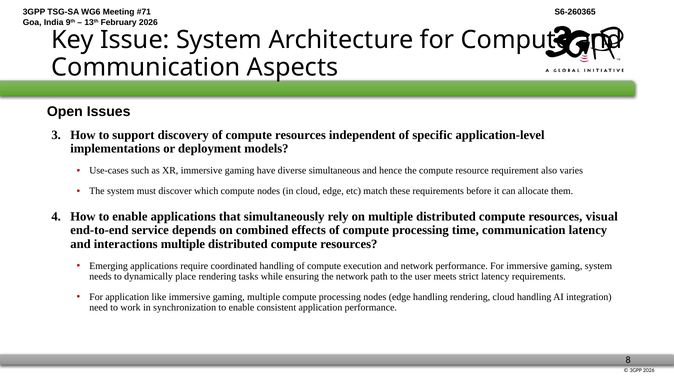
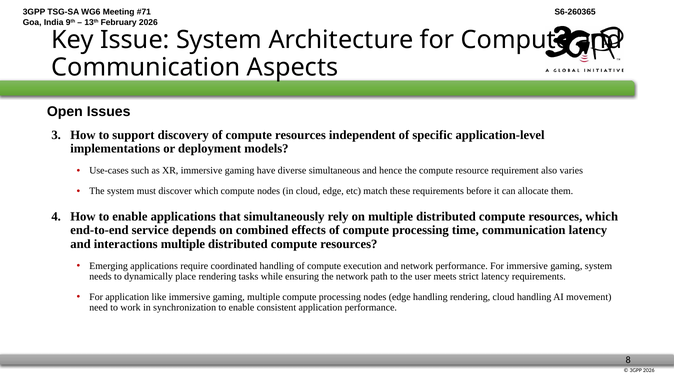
resources visual: visual -> which
integration: integration -> movement
